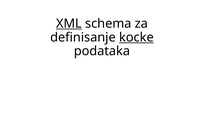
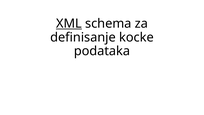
kocke underline: present -> none
